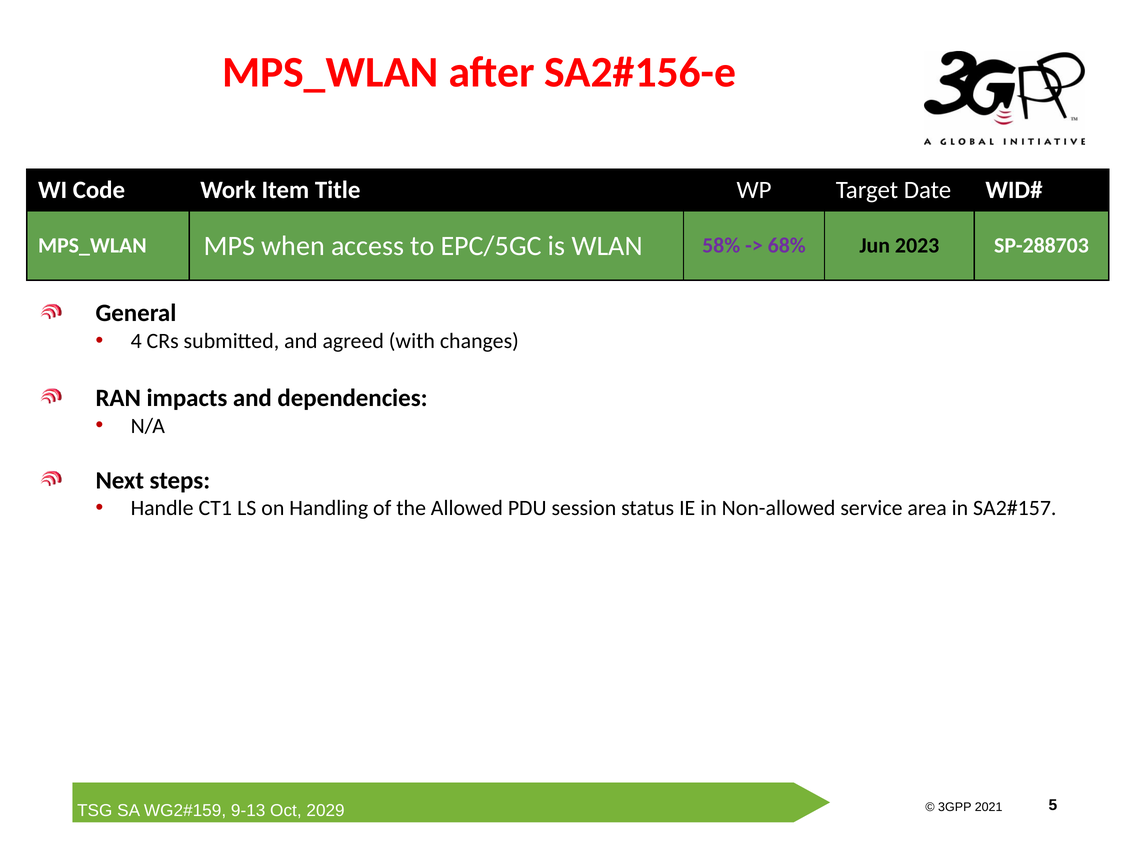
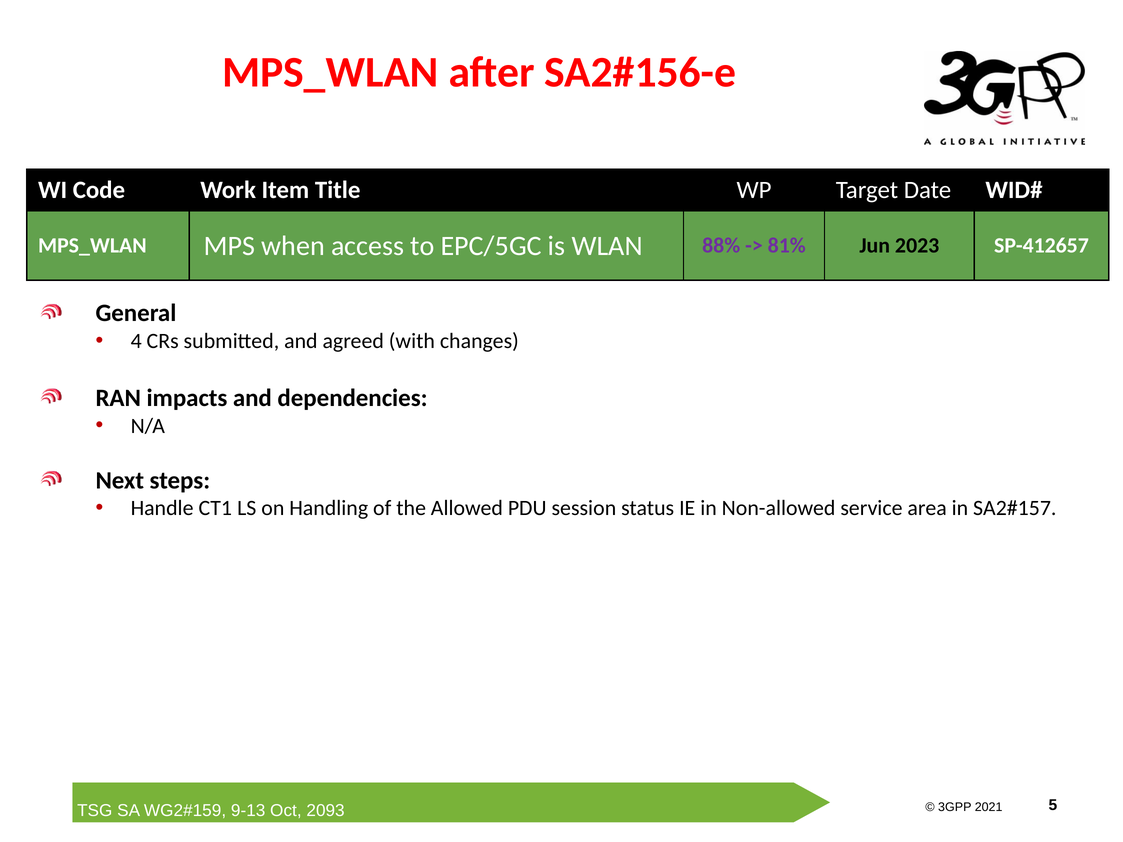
58%: 58% -> 88%
68%: 68% -> 81%
SP-288703: SP-288703 -> SP-412657
2029: 2029 -> 2093
